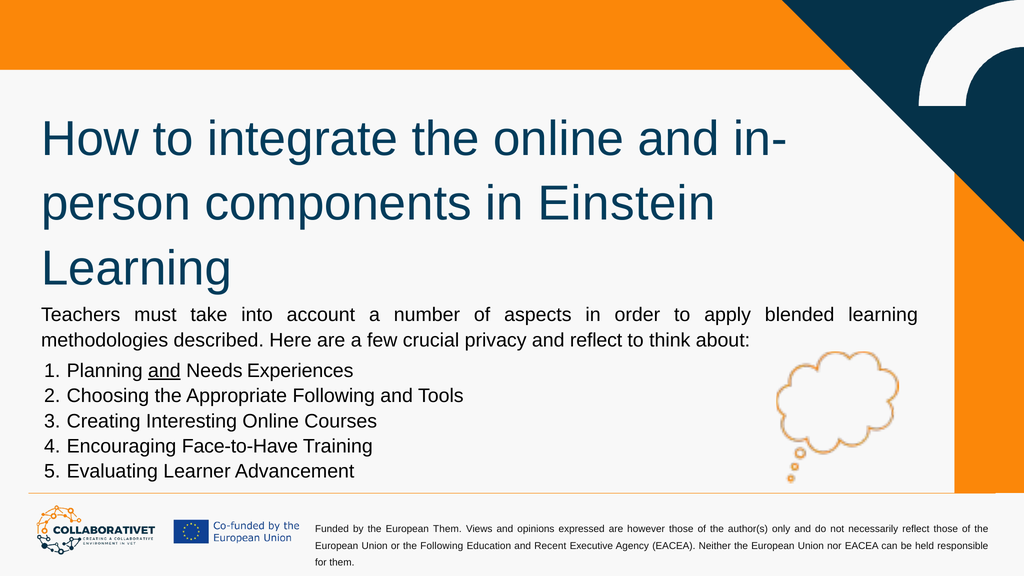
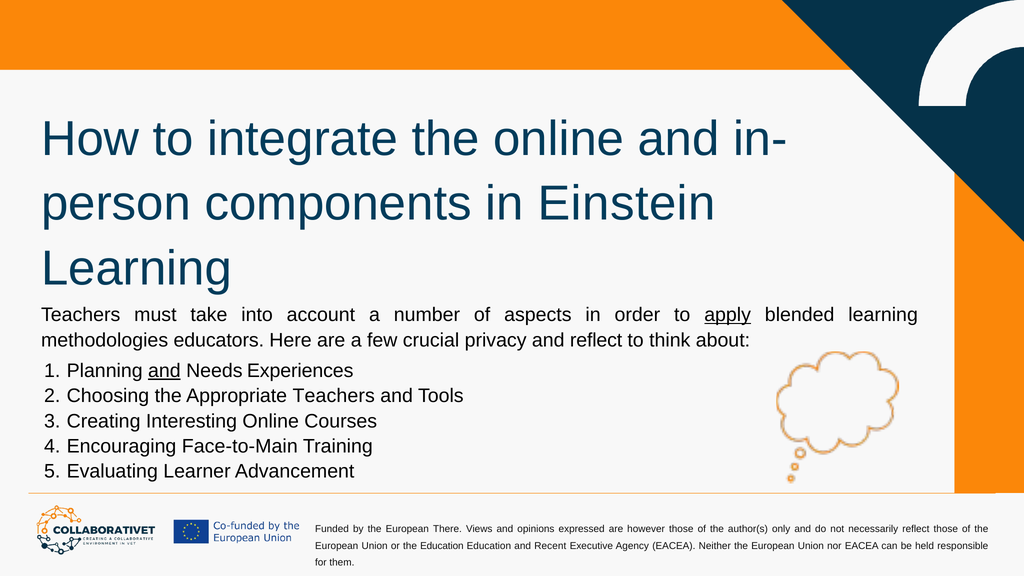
apply underline: none -> present
described: described -> educators
Appropriate Following: Following -> Teachers
Face-to-Have: Face-to-Have -> Face-to-Main
European Them: Them -> There
the Following: Following -> Education
